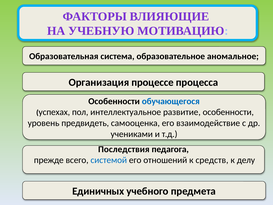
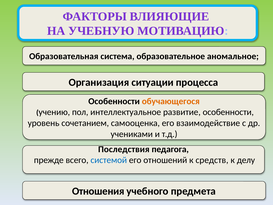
процессе: процессе -> ситуации
обучающегося colour: blue -> orange
успехах: успехах -> учению
предвидеть: предвидеть -> сочетанием
Единичных: Единичных -> Отношения
